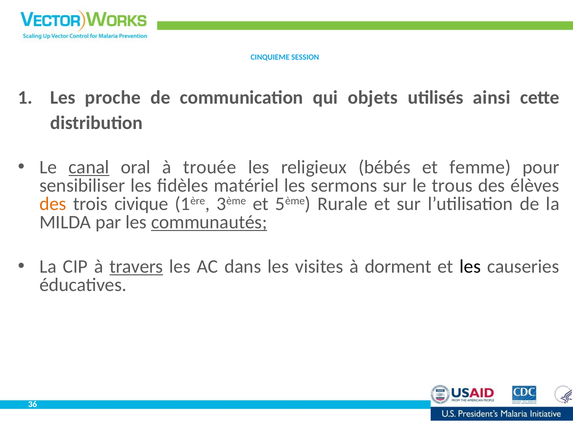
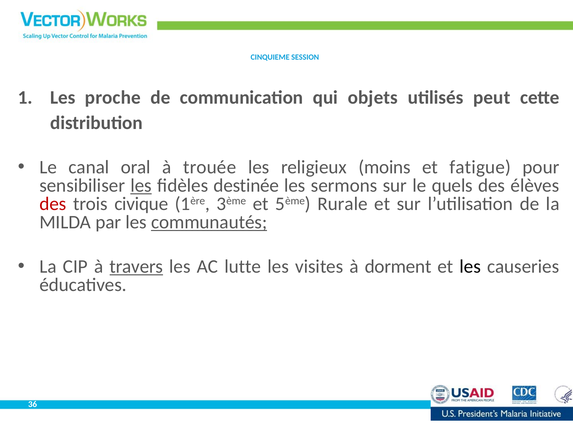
ainsi: ainsi -> peut
canal underline: present -> none
bébés: bébés -> moins
femme: femme -> fatigue
les at (141, 185) underline: none -> present
matériel: matériel -> destinée
trous: trous -> quels
des at (53, 204) colour: orange -> red
dans: dans -> lutte
